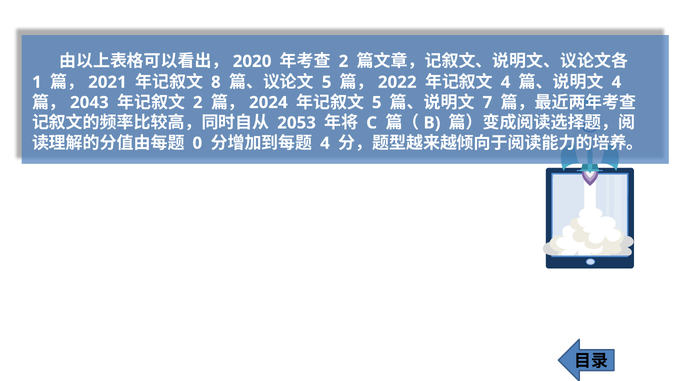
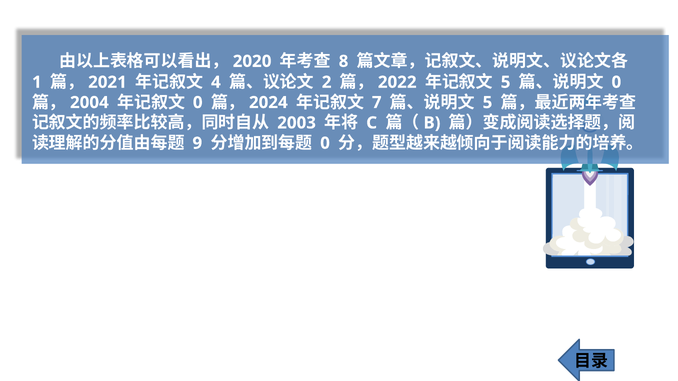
2 at (344, 61): 2 -> 8
8: 8 -> 4
5 at (327, 82): 5 -> 2
4 at (506, 82): 4 -> 5
4 at (616, 82): 4 -> 0
2043: 2043 -> 2004
2 at (198, 103): 2 -> 0
5 at (377, 103): 5 -> 7
7 at (487, 103): 7 -> 5
2053: 2053 -> 2003
0: 0 -> 9
4 at (325, 143): 4 -> 0
